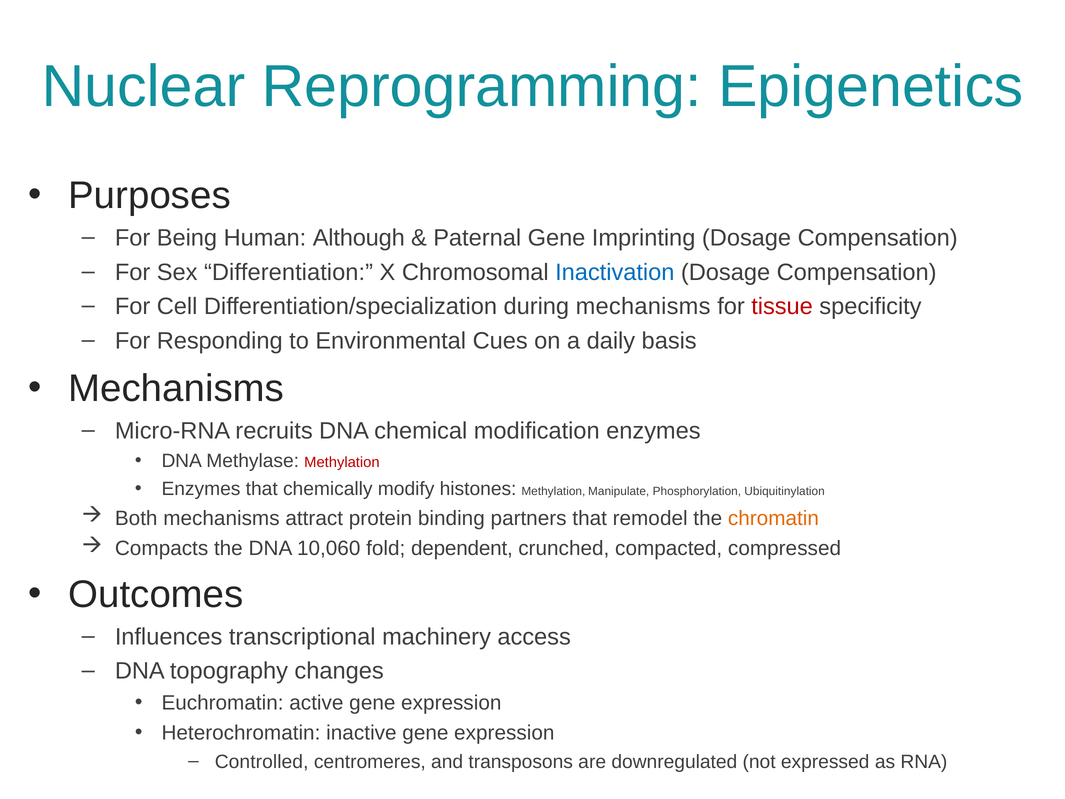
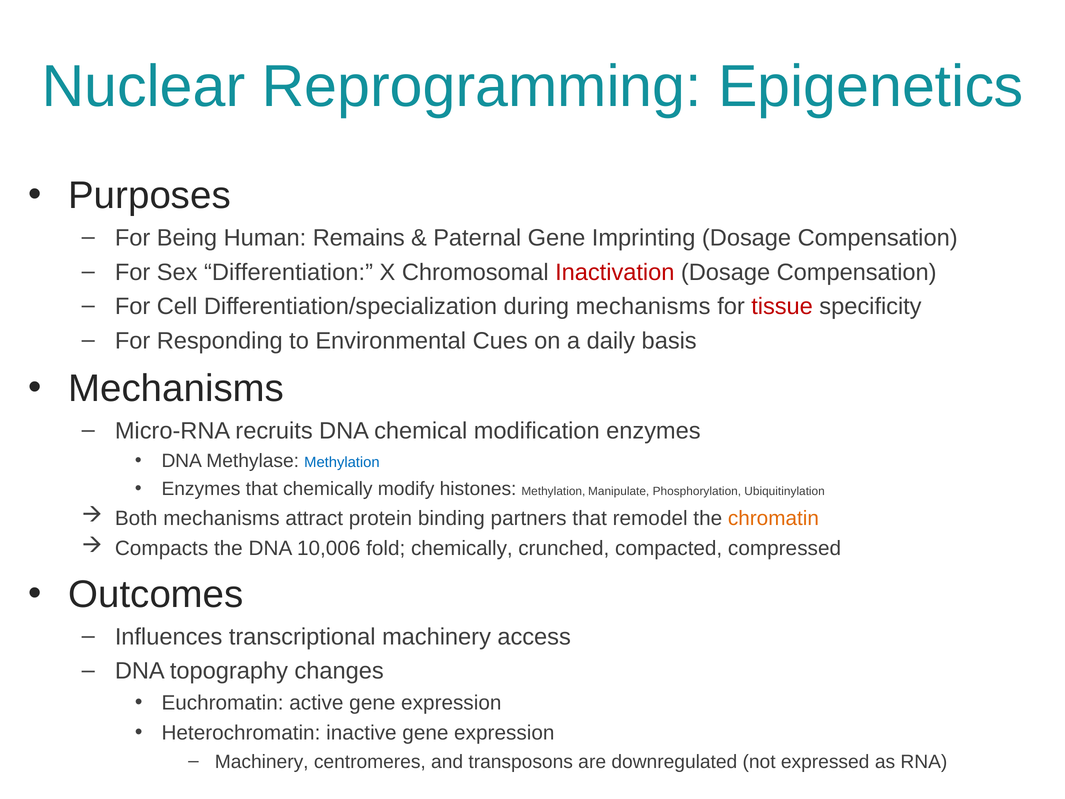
Although: Although -> Remains
Inactivation colour: blue -> red
Methylation at (342, 462) colour: red -> blue
10,060: 10,060 -> 10,006
fold dependent: dependent -> chemically
Controlled at (262, 761): Controlled -> Machinery
